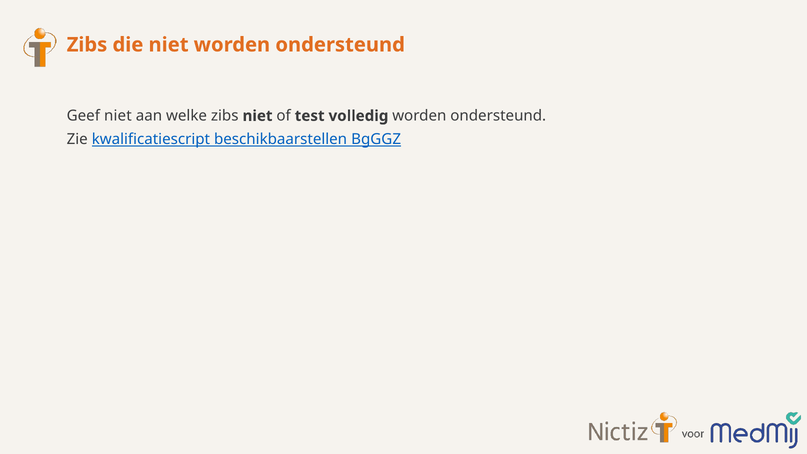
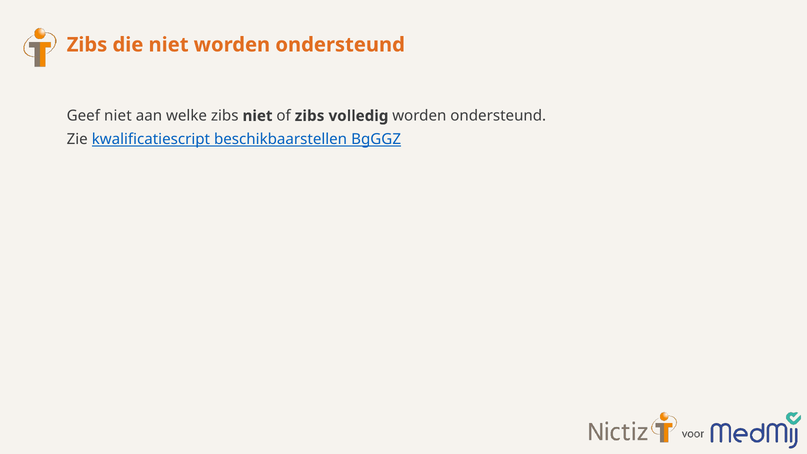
of test: test -> zibs
